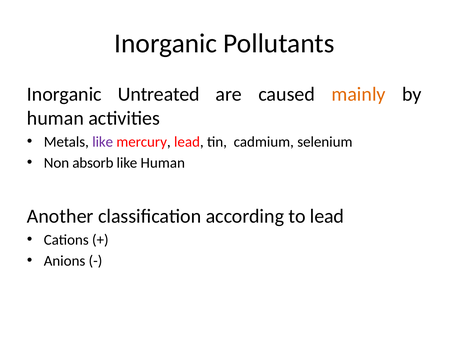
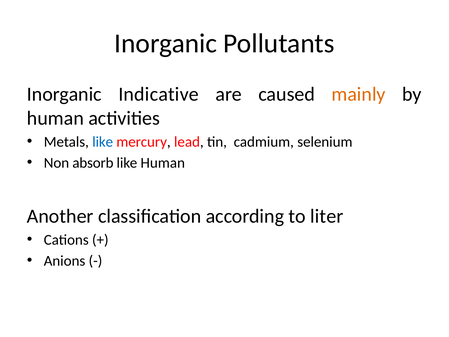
Untreated: Untreated -> Indicative
like at (103, 142) colour: purple -> blue
to lead: lead -> liter
